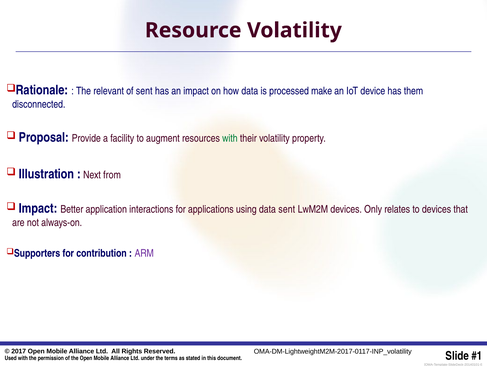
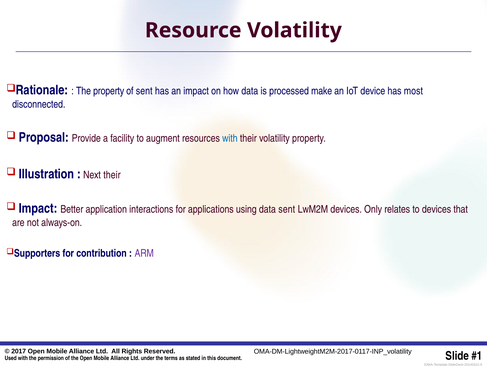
The relevant: relevant -> property
them: them -> most
with at (230, 138) colour: green -> blue
Next from: from -> their
